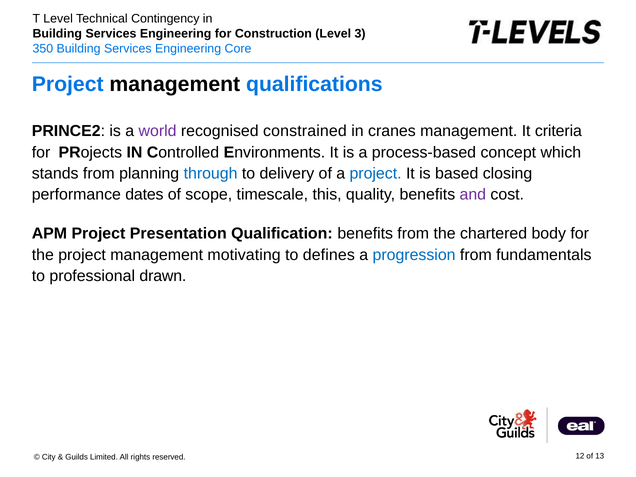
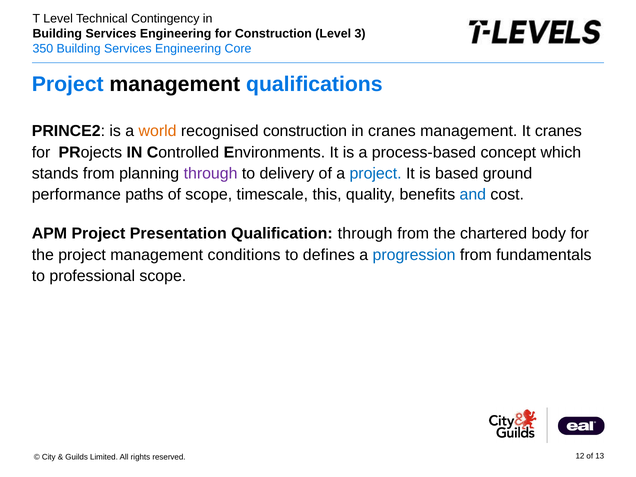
world colour: purple -> orange
recognised constrained: constrained -> construction
It criteria: criteria -> cranes
through at (211, 173) colour: blue -> purple
closing: closing -> ground
dates: dates -> paths
and colour: purple -> blue
Qualification benefits: benefits -> through
motivating: motivating -> conditions
professional drawn: drawn -> scope
